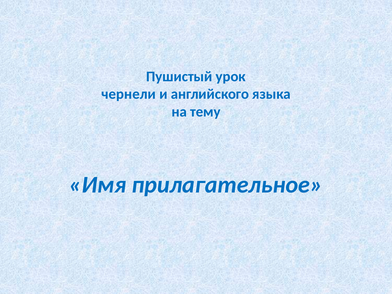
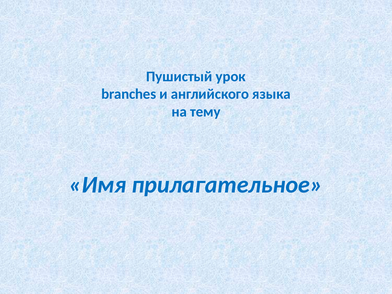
чернели: чернели -> branches
